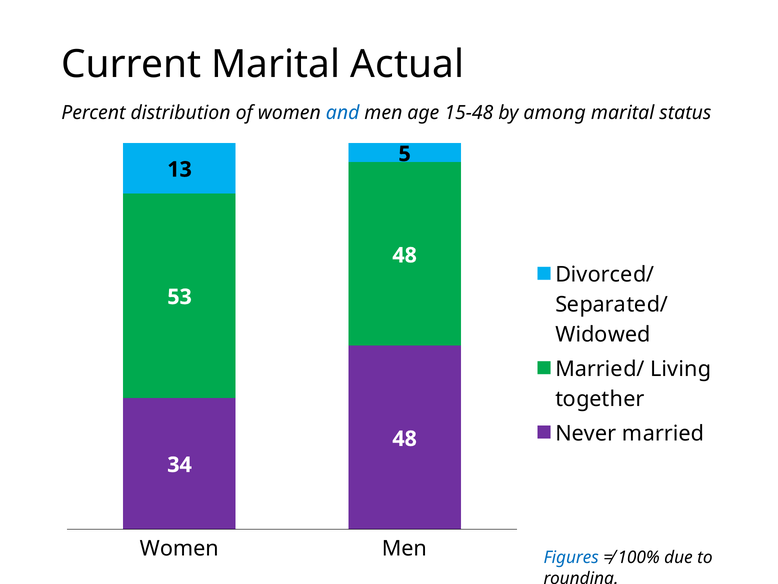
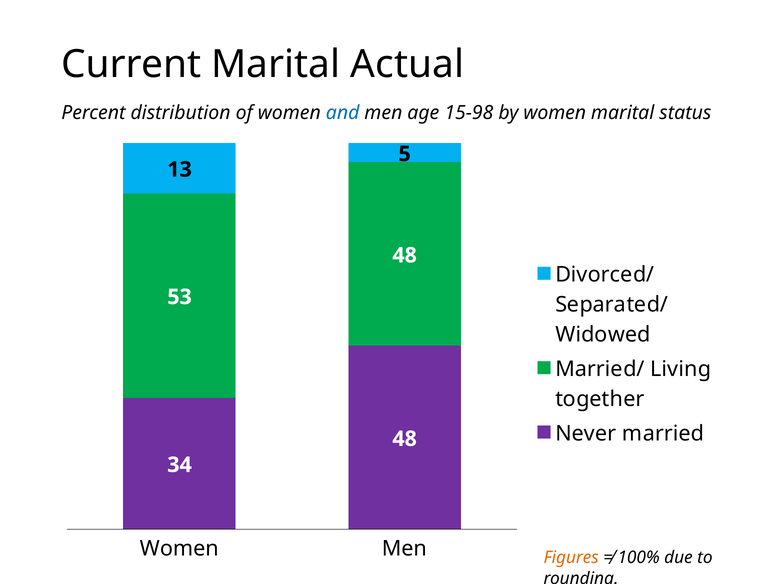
15-48: 15-48 -> 15-98
by among: among -> women
Figures colour: blue -> orange
